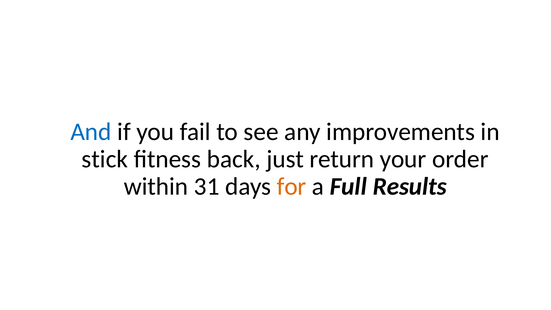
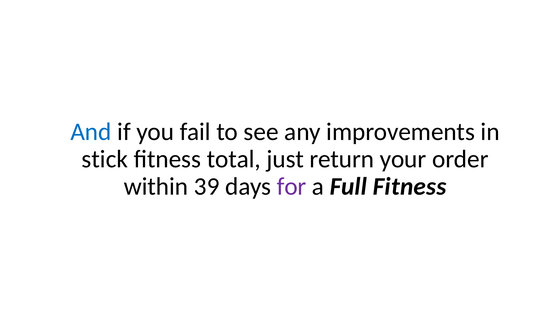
back: back -> total
31: 31 -> 39
for colour: orange -> purple
Full Results: Results -> Fitness
